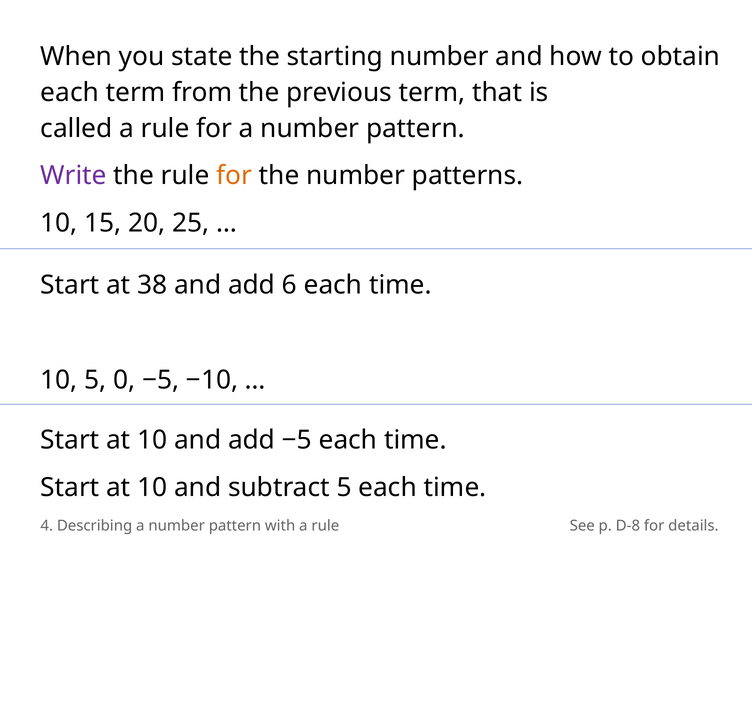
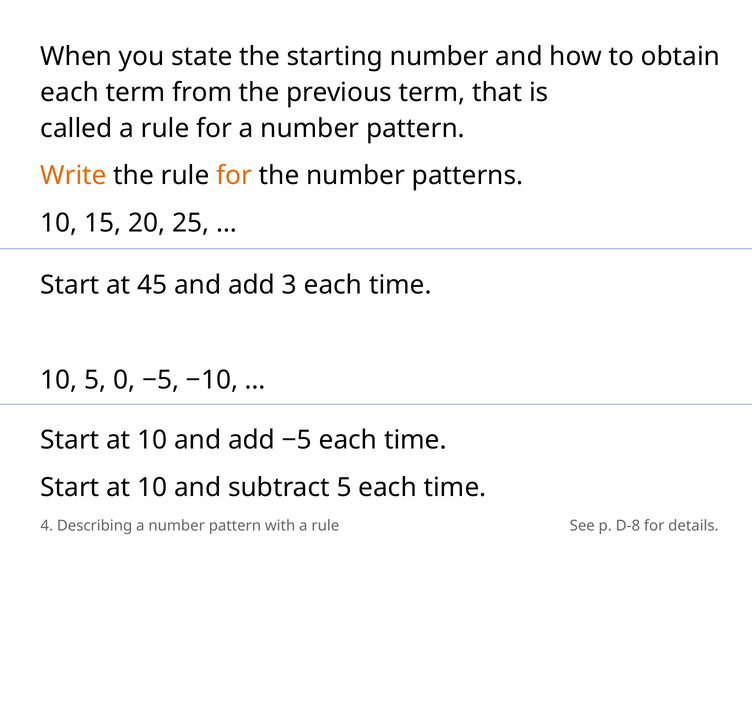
Write colour: purple -> orange
38: 38 -> 45
6: 6 -> 3
